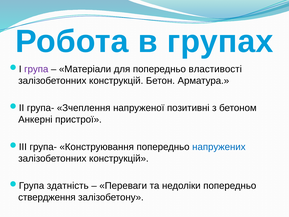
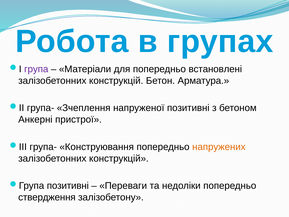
властивості: властивості -> встановлені
напружених colour: blue -> orange
здатність at (68, 186): здатність -> позитивні
